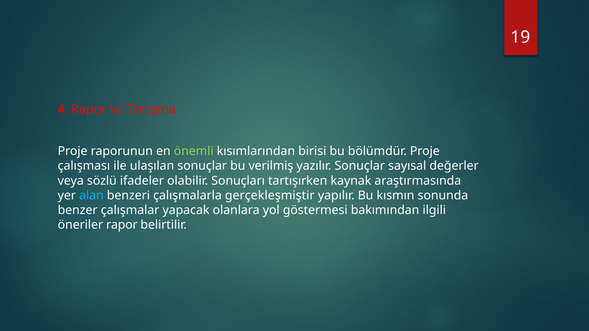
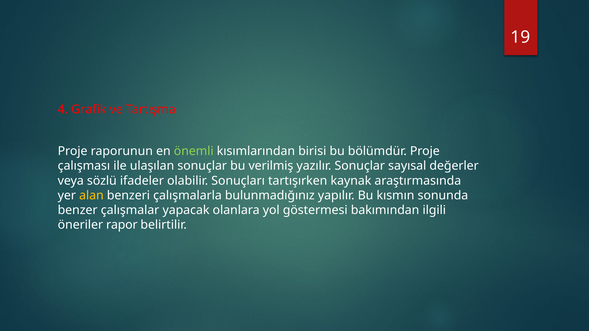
4 Rapor: Rapor -> Grafik
alan colour: light blue -> yellow
gerçekleşmiştir: gerçekleşmiştir -> bulunmadığınız
